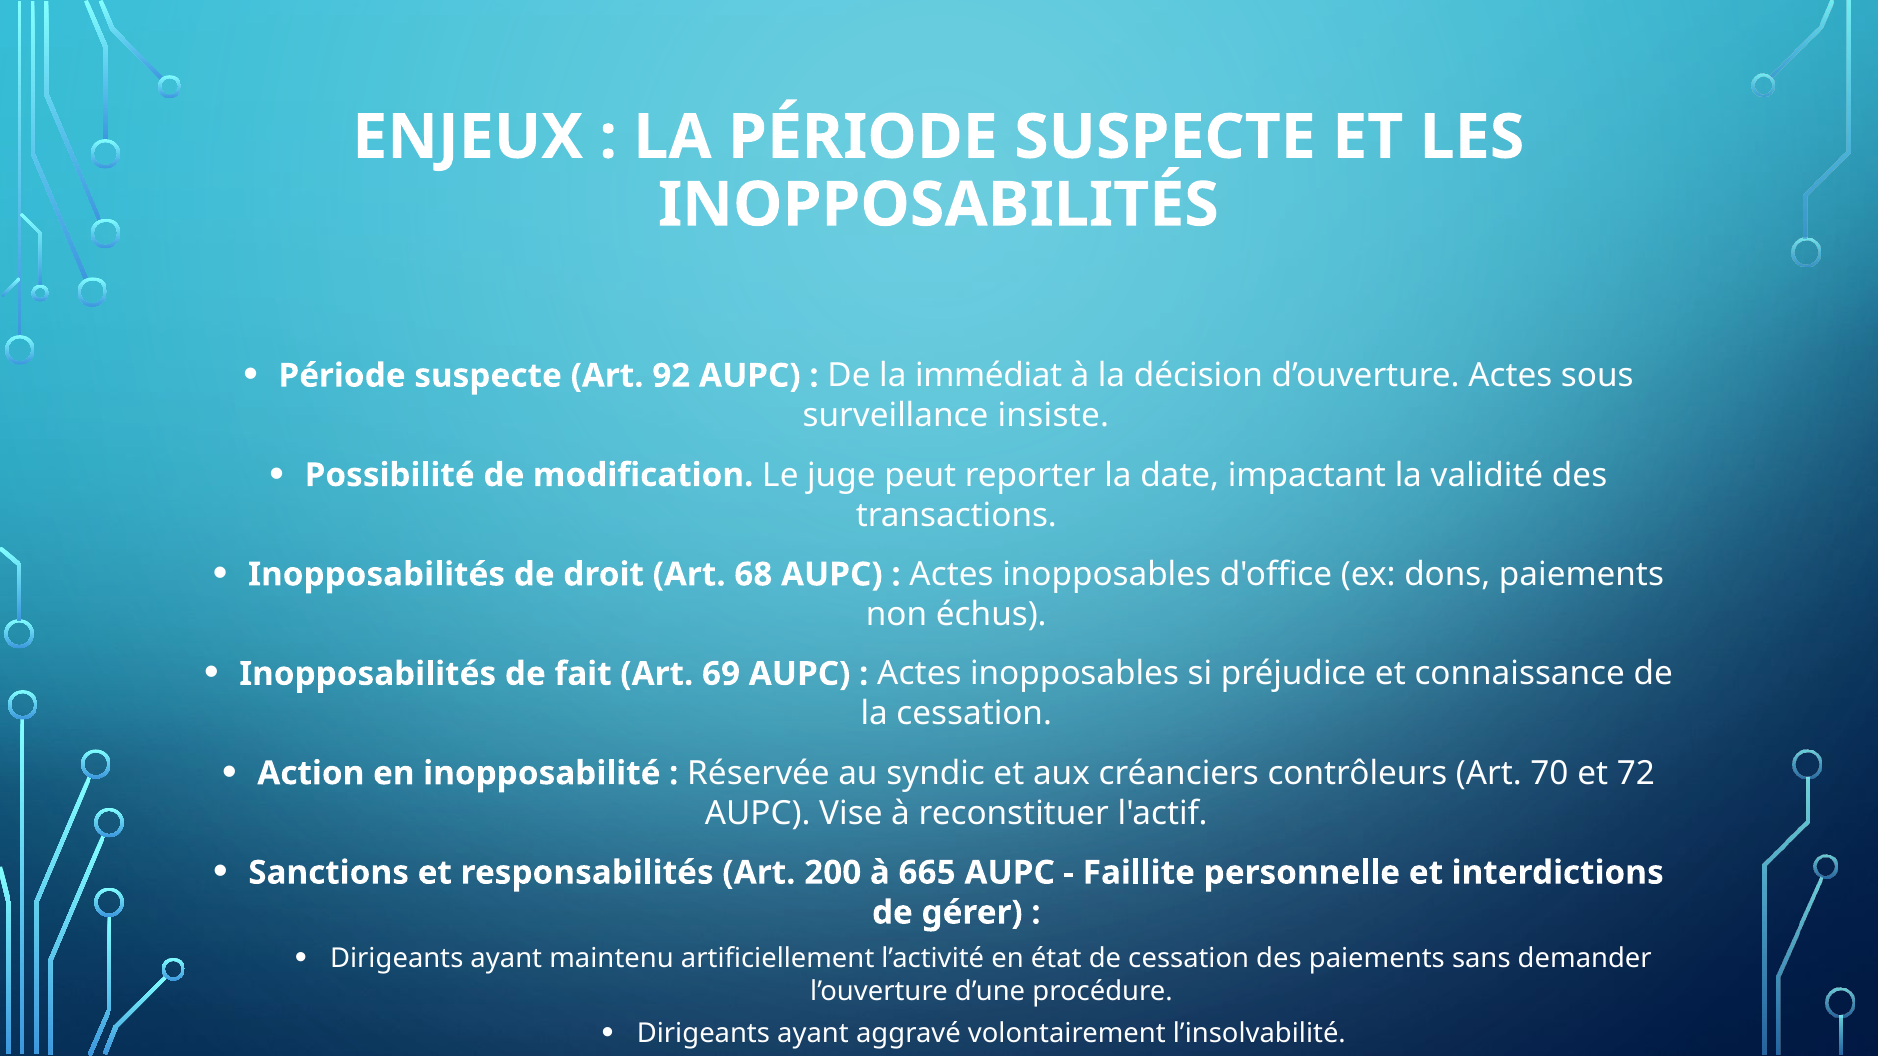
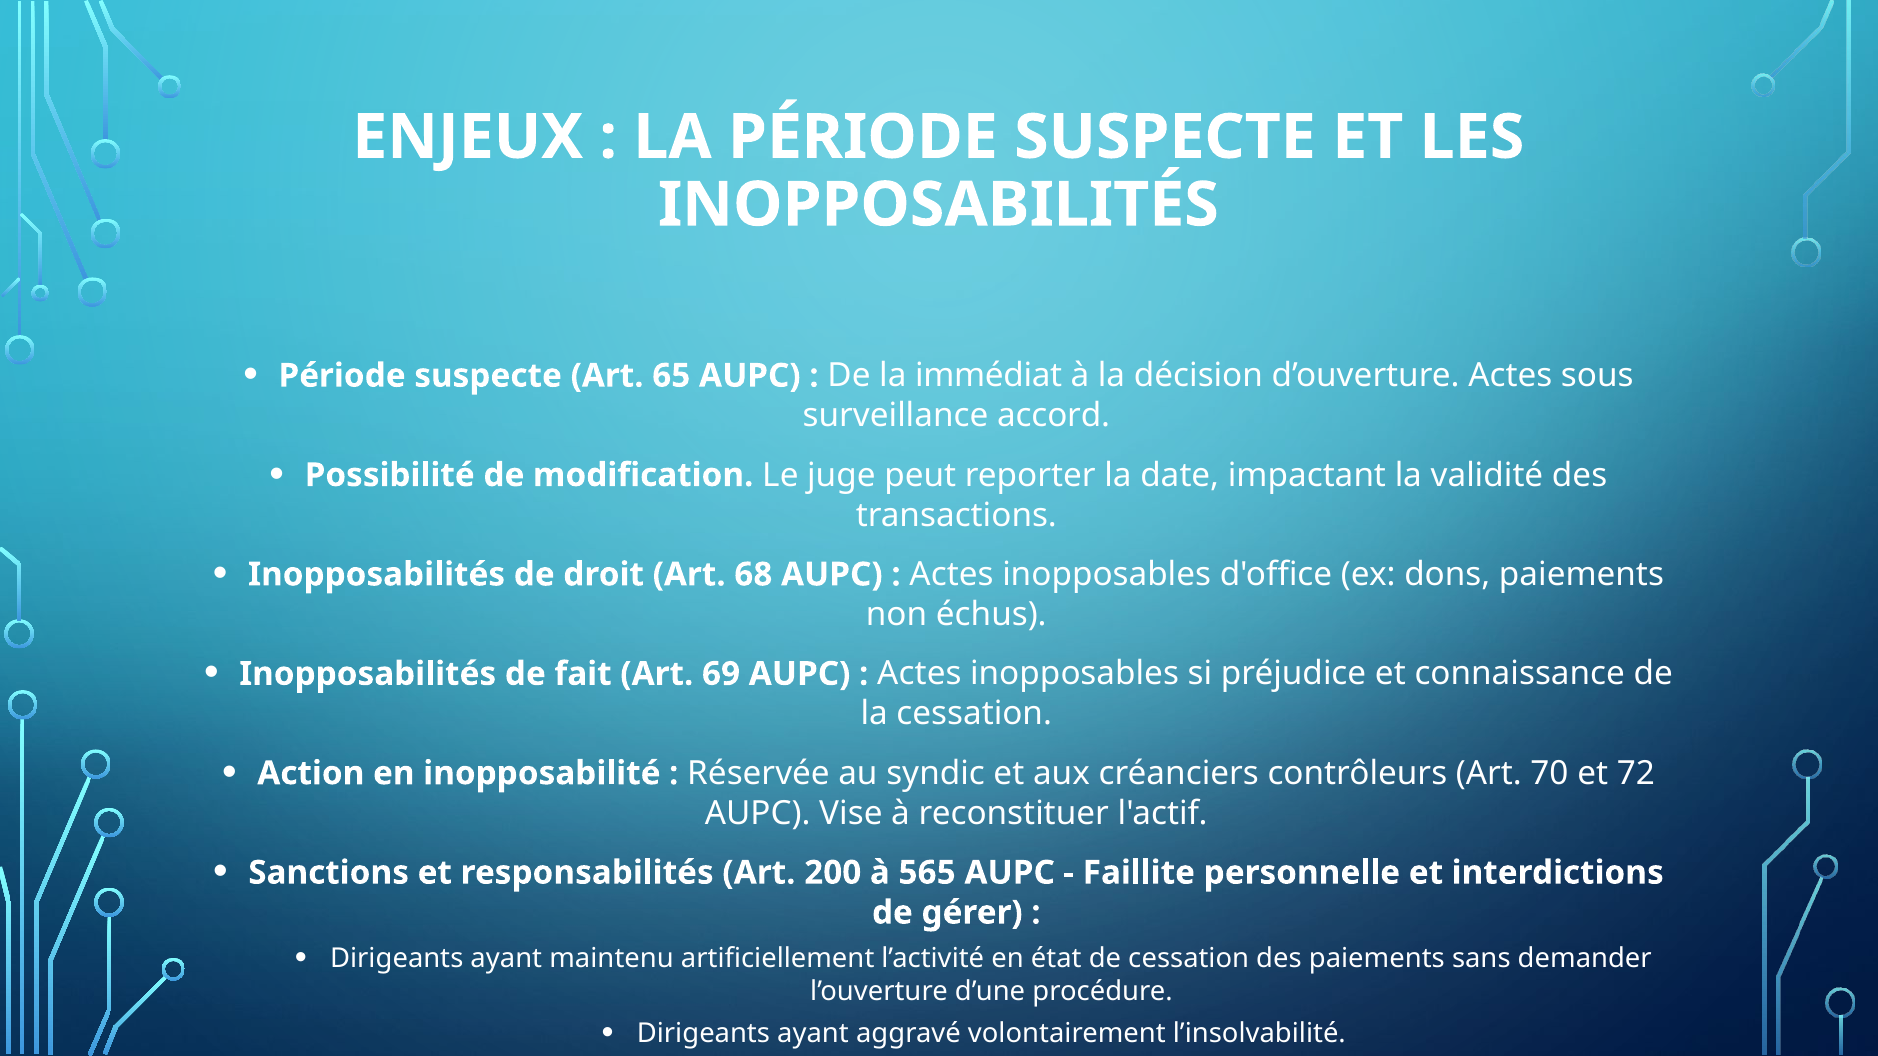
92: 92 -> 65
insiste: insiste -> accord
665: 665 -> 565
